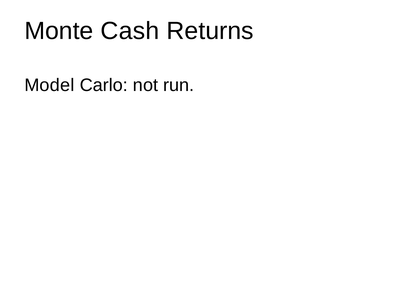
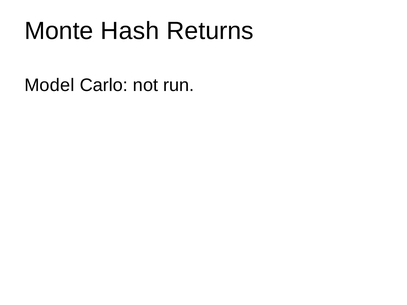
Cash: Cash -> Hash
